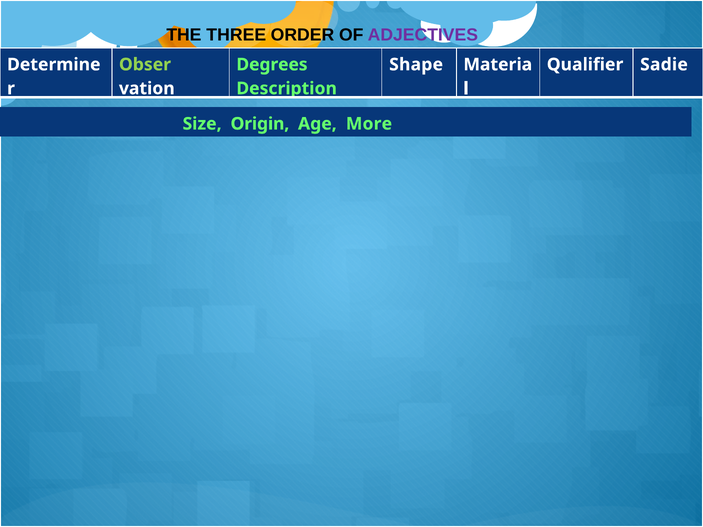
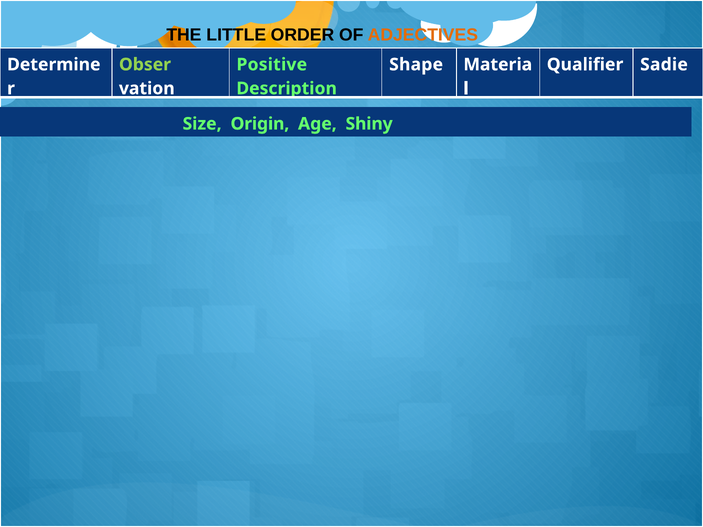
THREE: THREE -> LITTLE
ADJECTIVES colour: purple -> orange
Degrees: Degrees -> Positive
More: More -> Shiny
